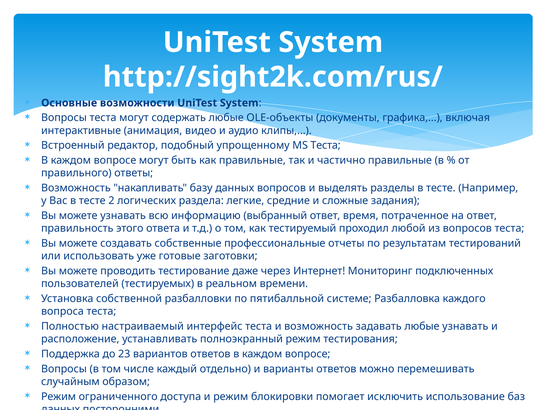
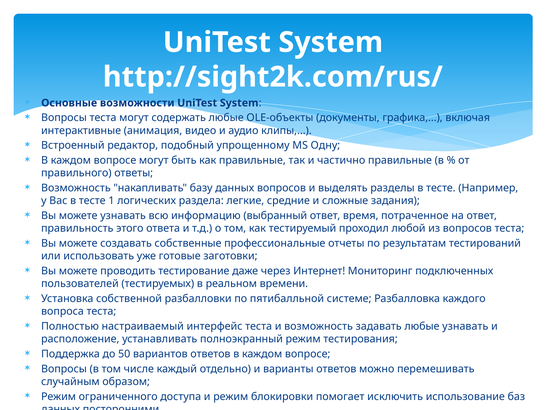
MS Теста: Теста -> Одну
2: 2 -> 1
23: 23 -> 50
